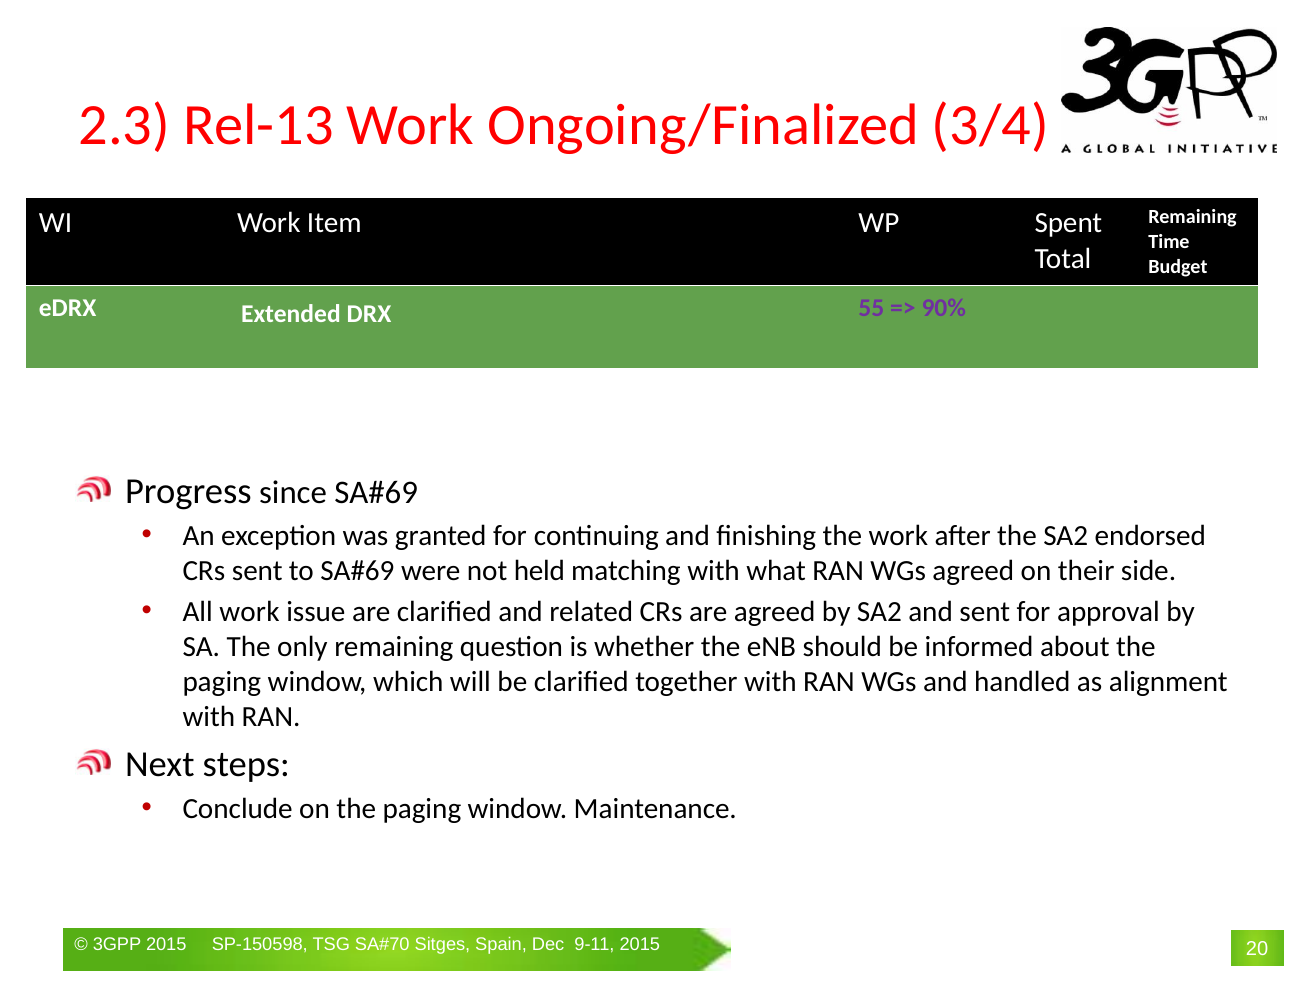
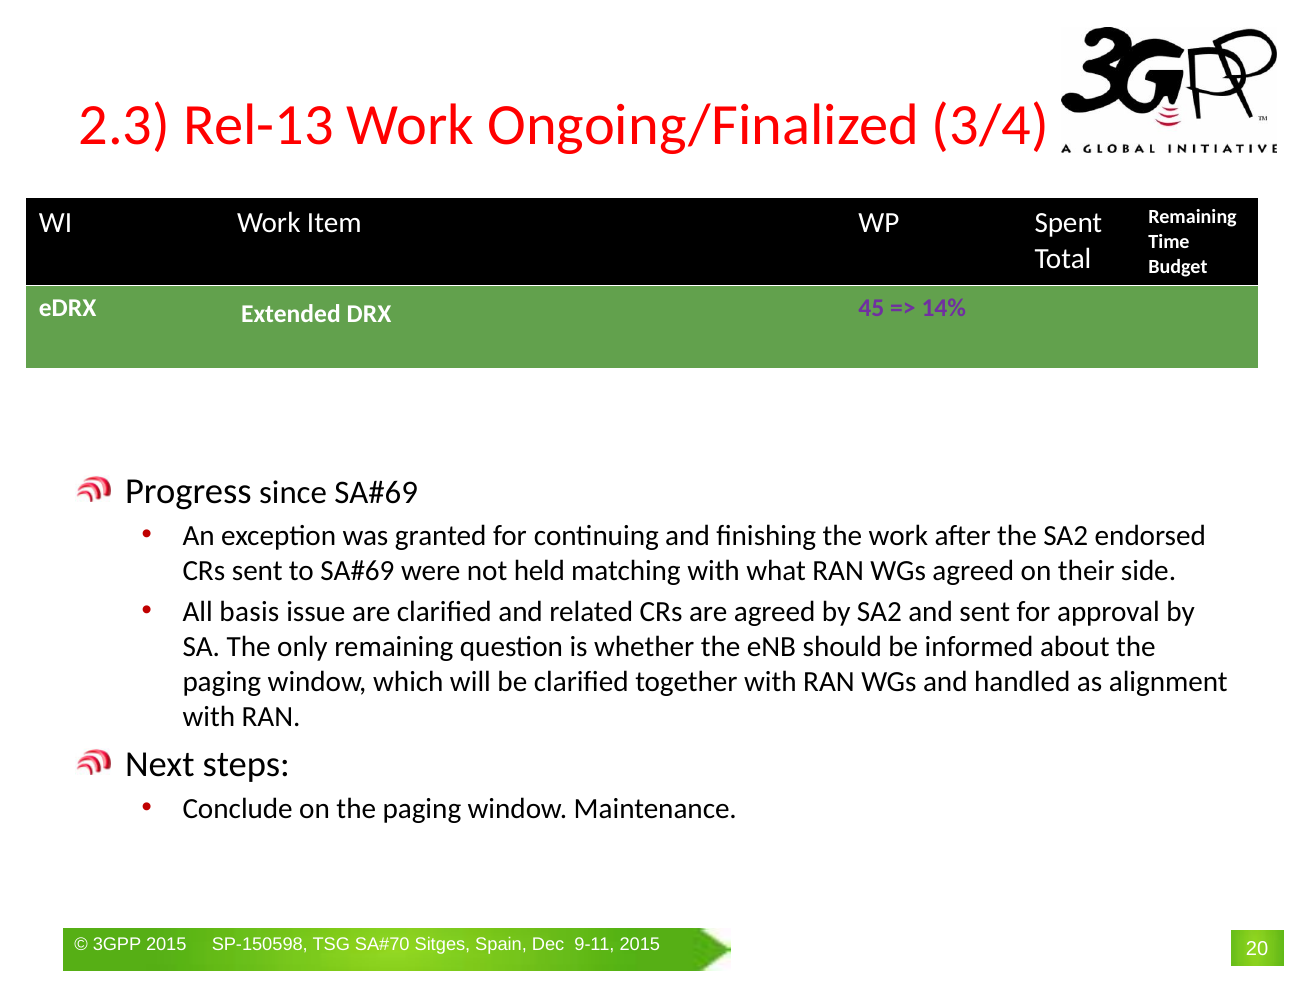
55: 55 -> 45
90%: 90% -> 14%
All work: work -> basis
